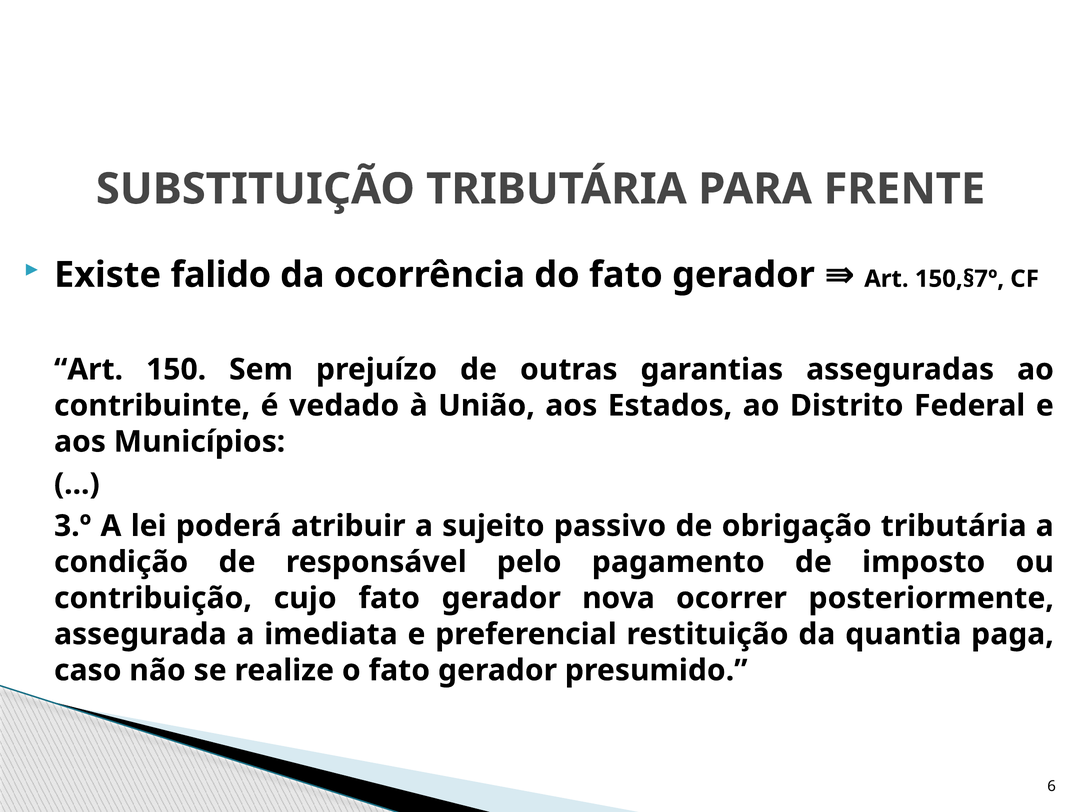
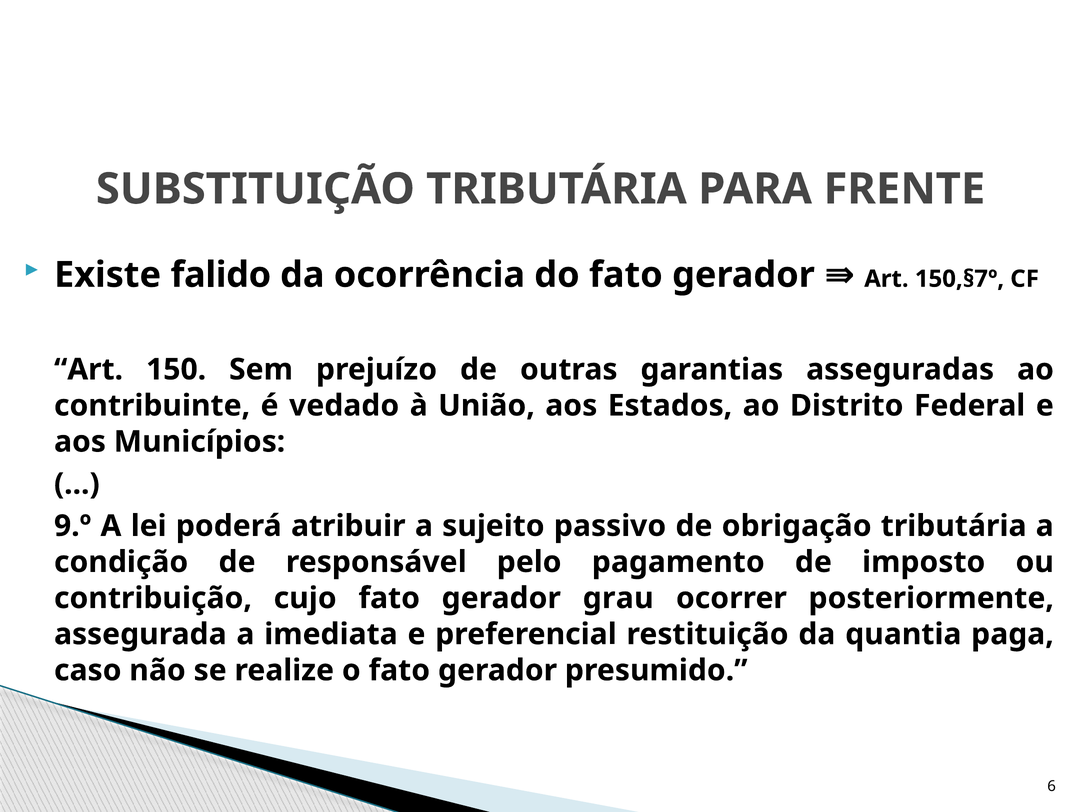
3.º: 3.º -> 9.º
nova: nova -> grau
